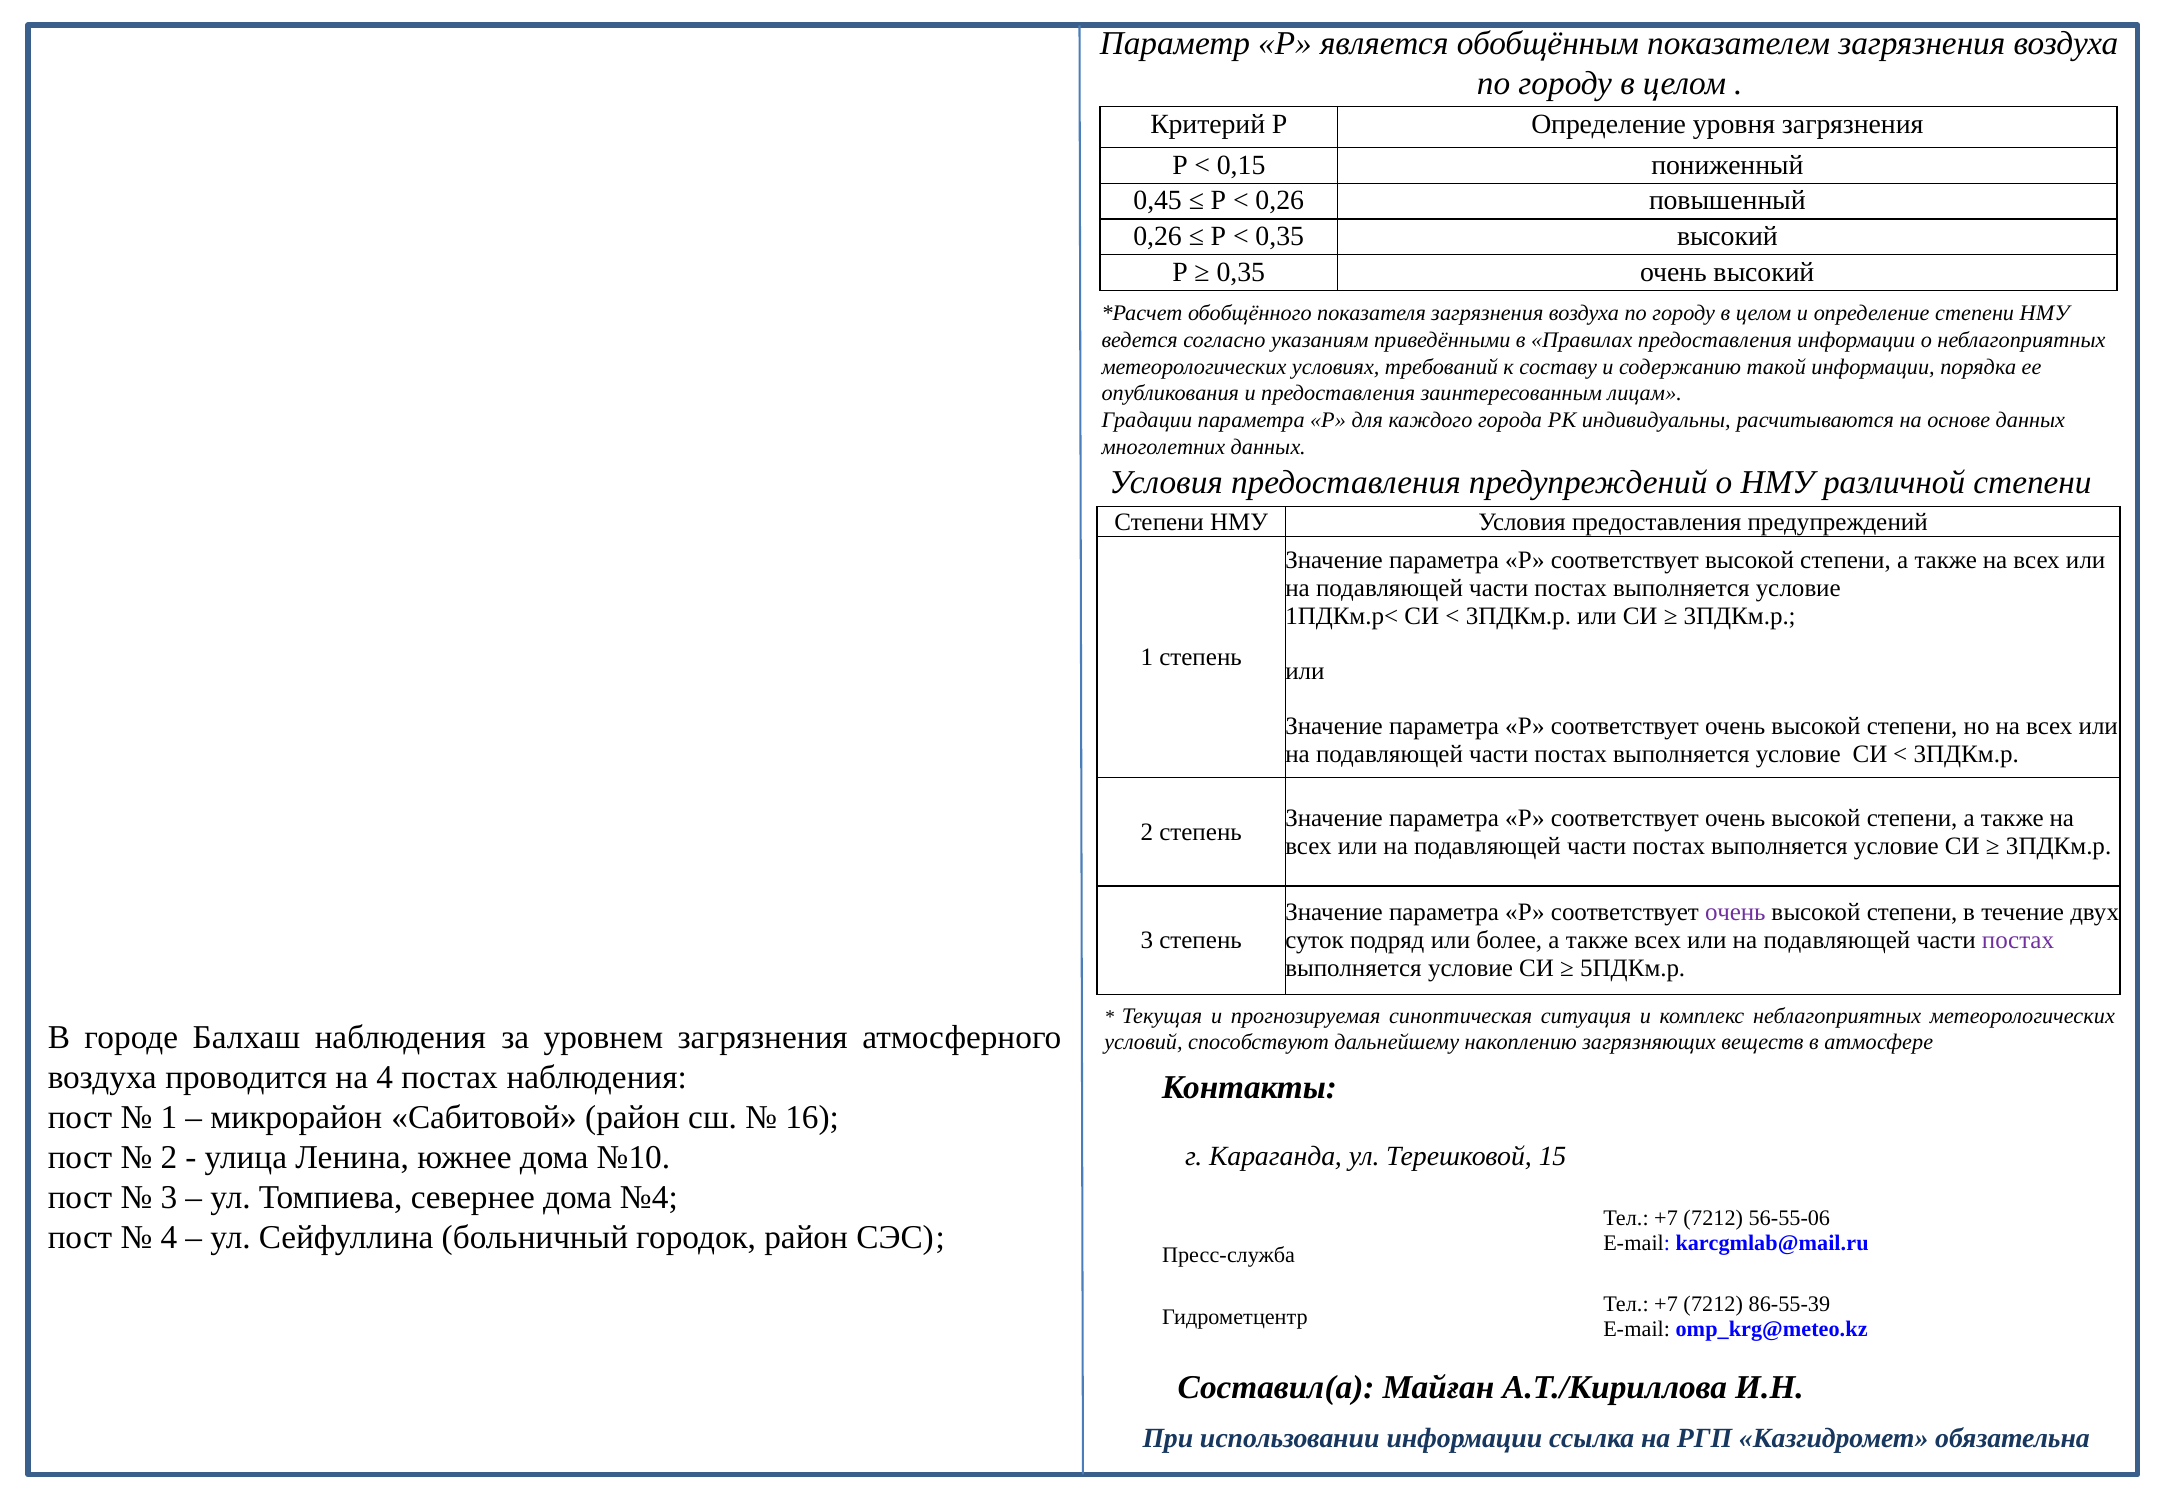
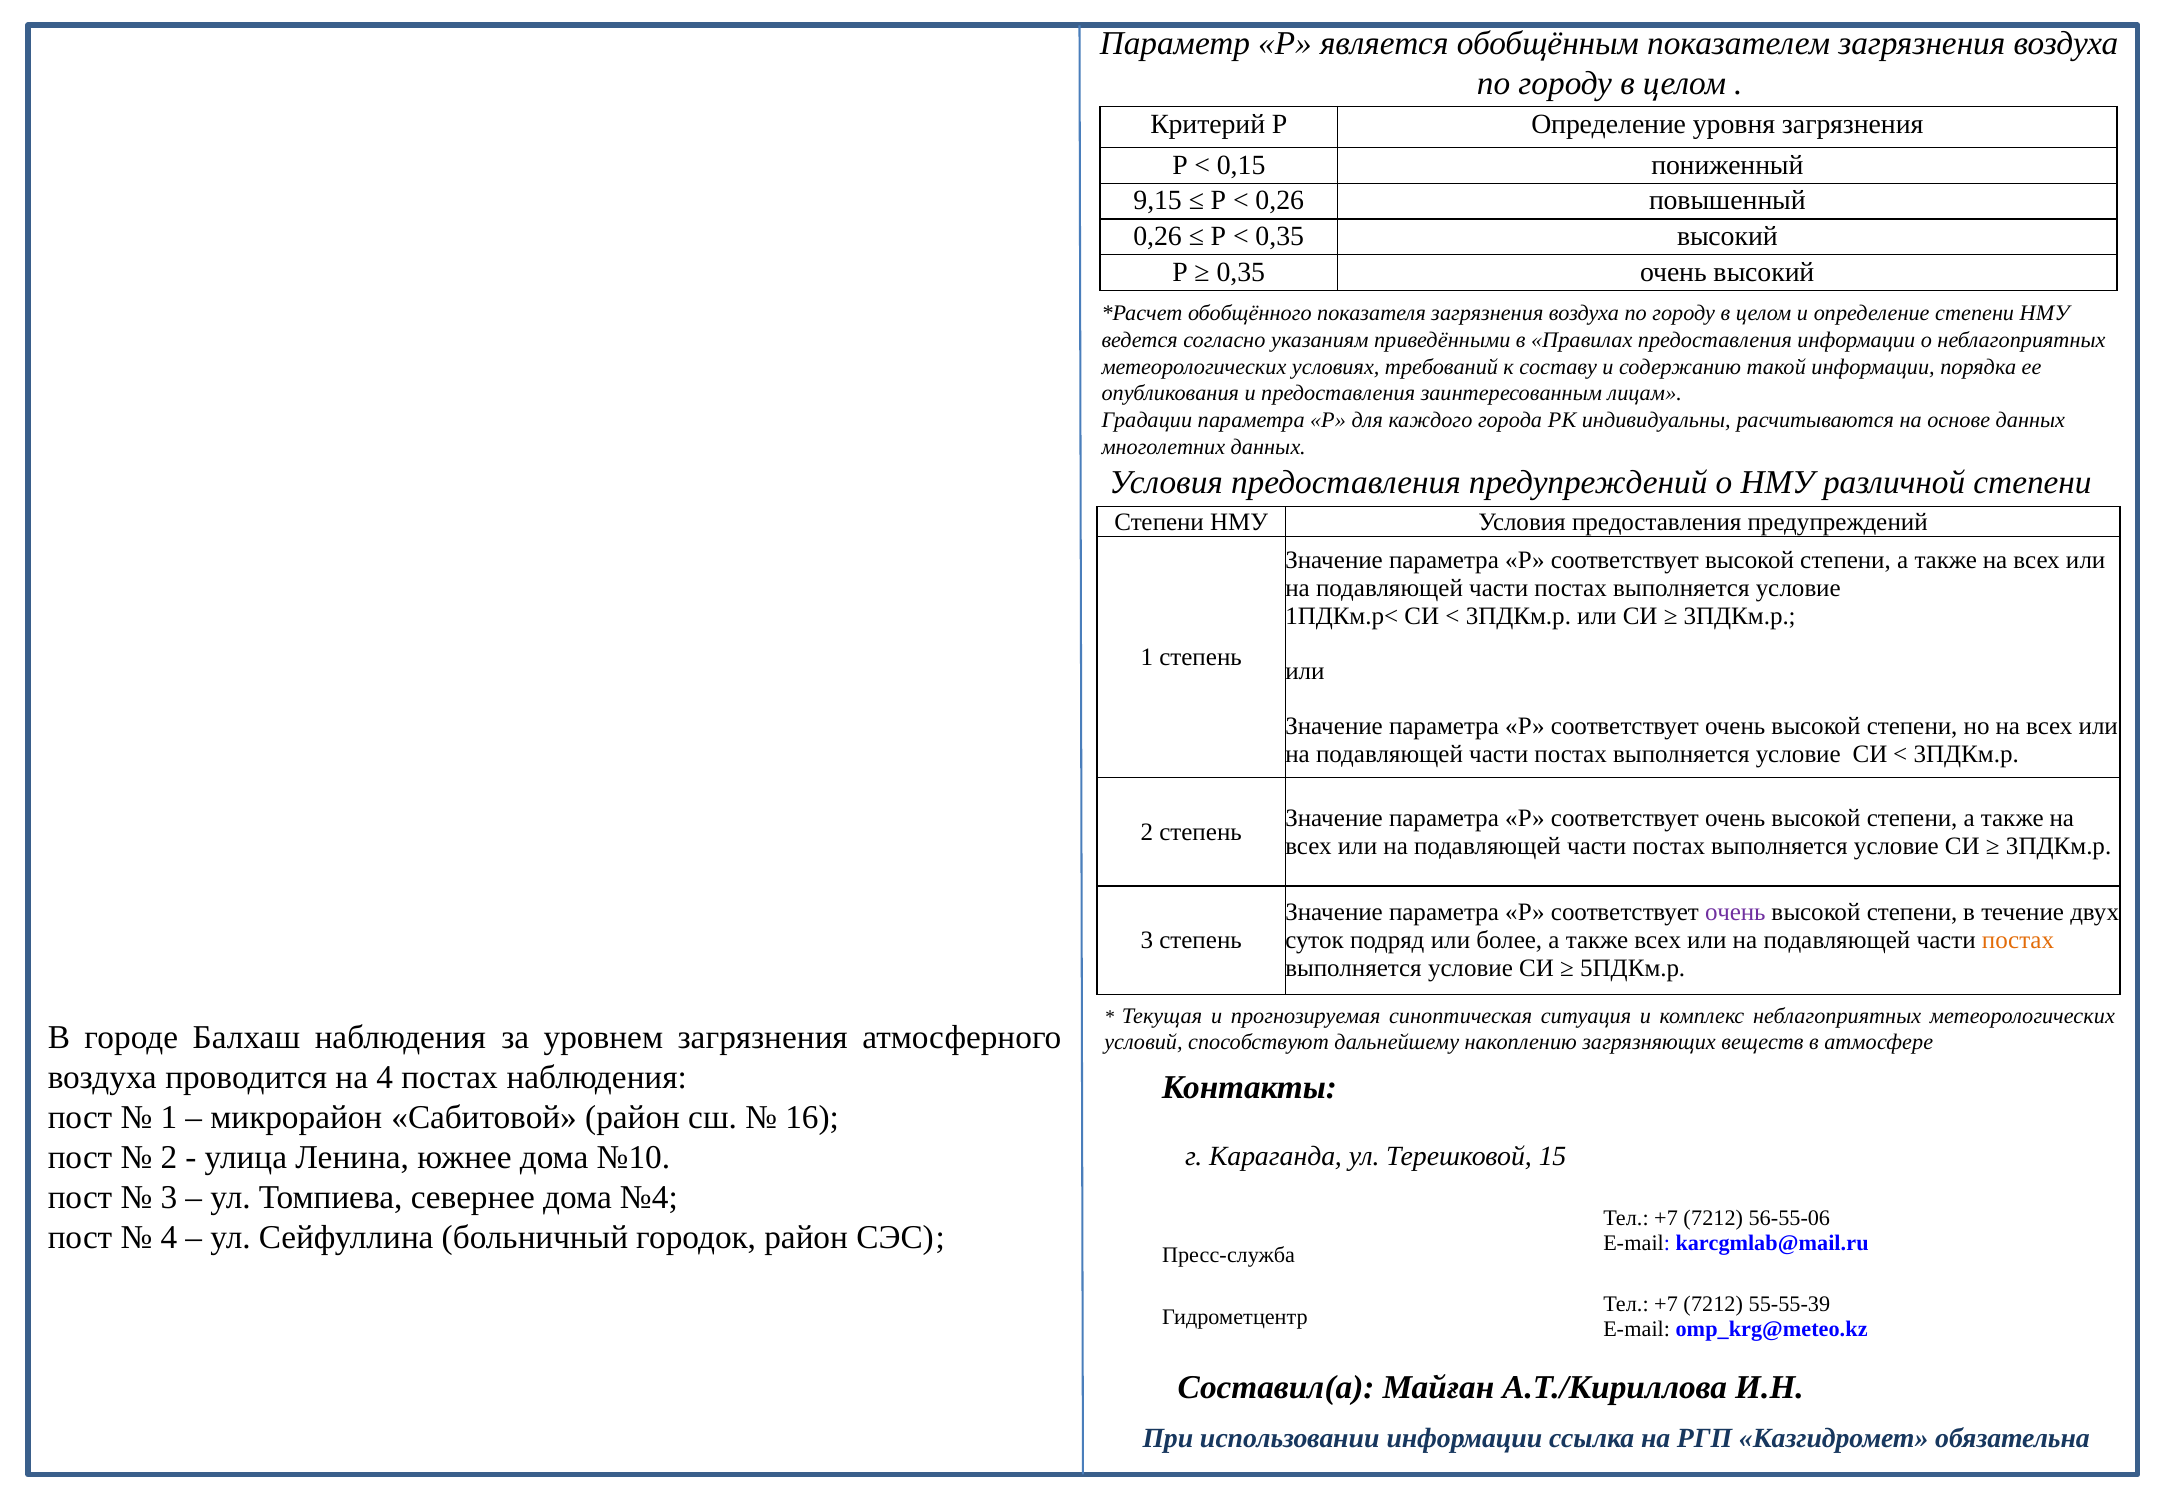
0,45: 0,45 -> 9,15
постах at (2018, 940) colour: purple -> orange
86-55-39: 86-55-39 -> 55-55-39
